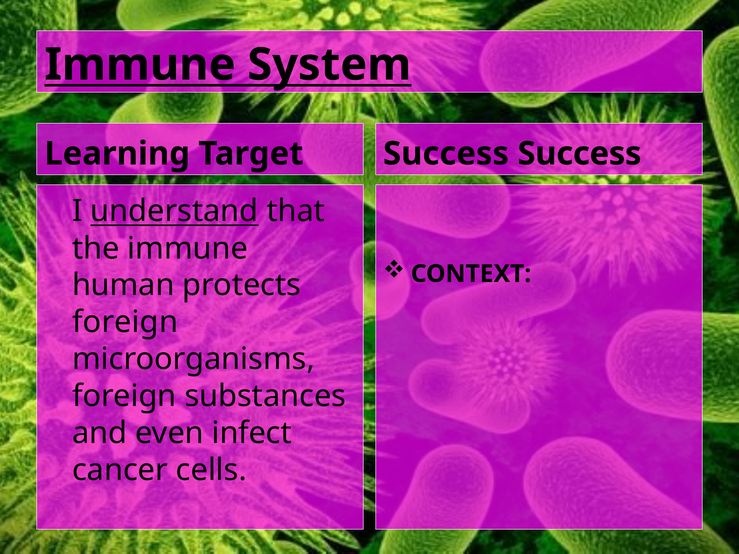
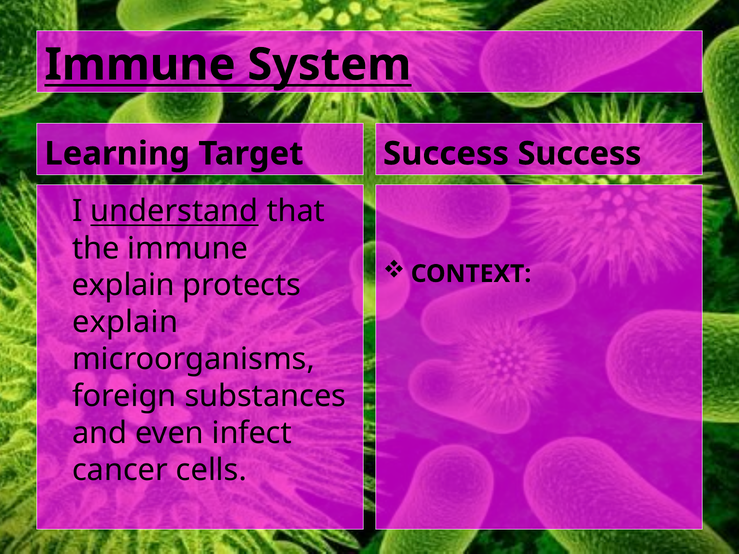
human at (123, 285): human -> explain
foreign at (125, 322): foreign -> explain
